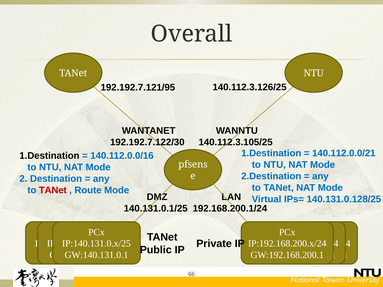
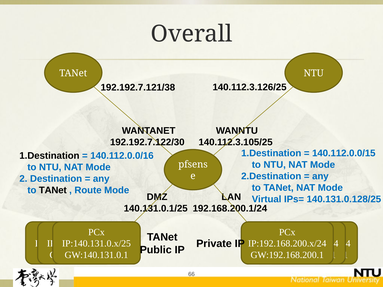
192.192.7.121/95: 192.192.7.121/95 -> 192.192.7.121/38
140.112.0.0/21: 140.112.0.0/21 -> 140.112.0.0/15
TANet at (53, 190) colour: red -> black
